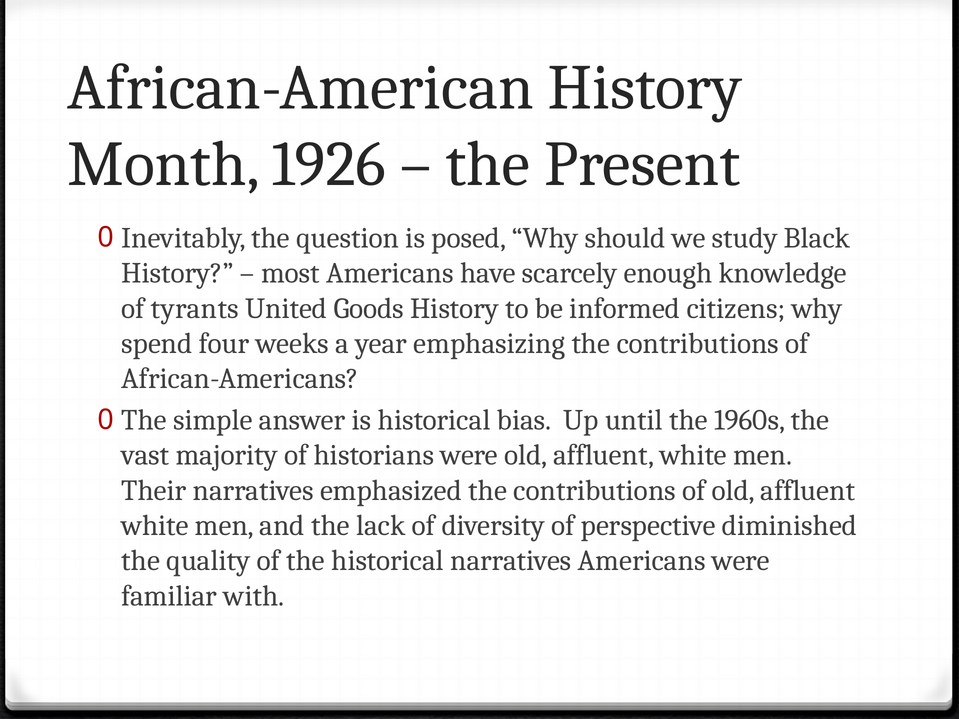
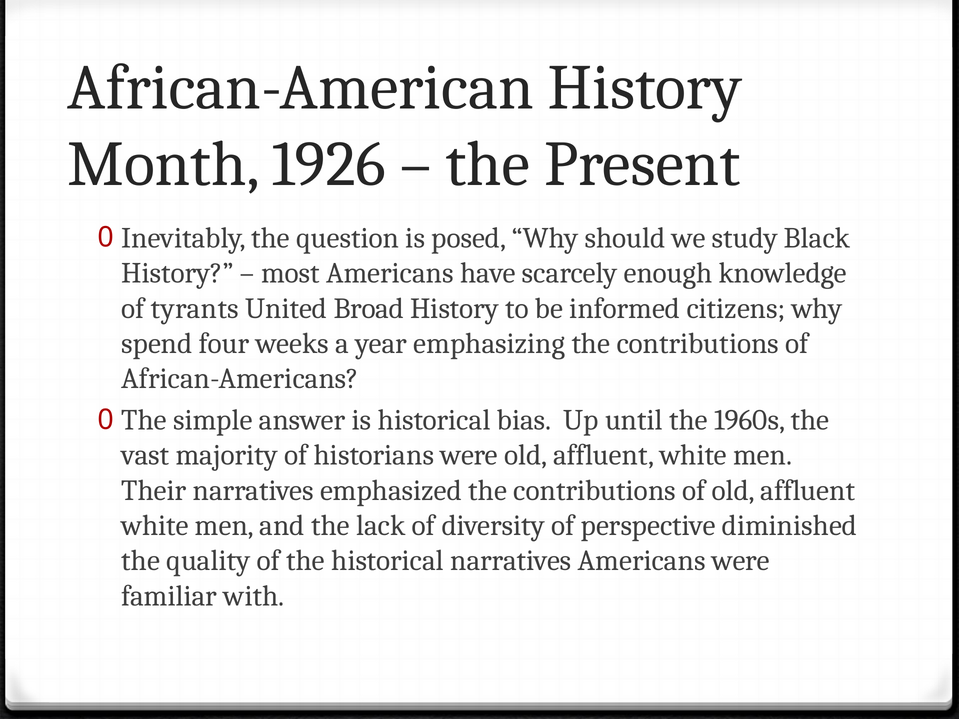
Goods: Goods -> Broad
